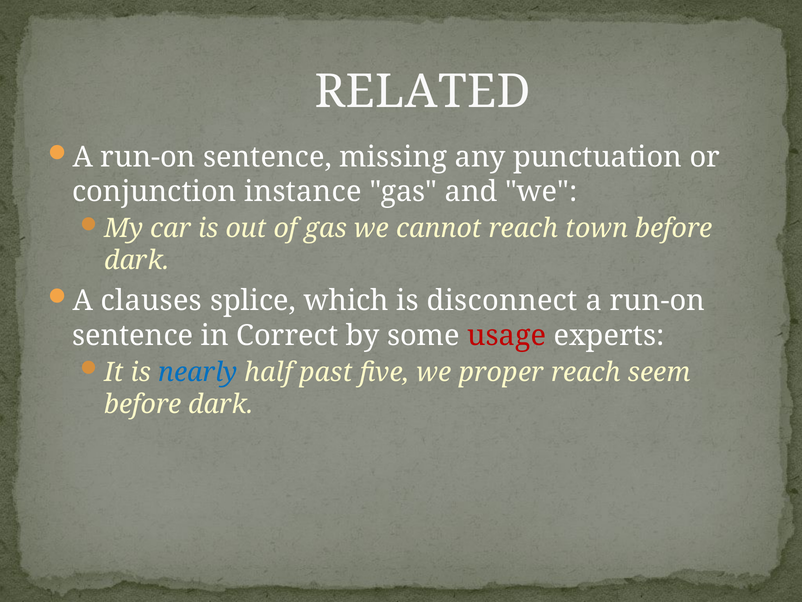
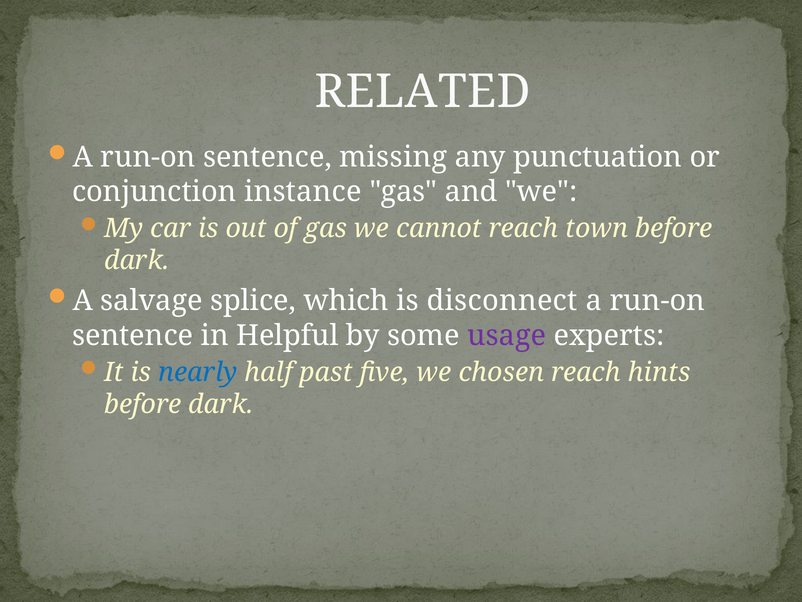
clauses: clauses -> salvage
Correct: Correct -> Helpful
usage colour: red -> purple
proper: proper -> chosen
seem: seem -> hints
